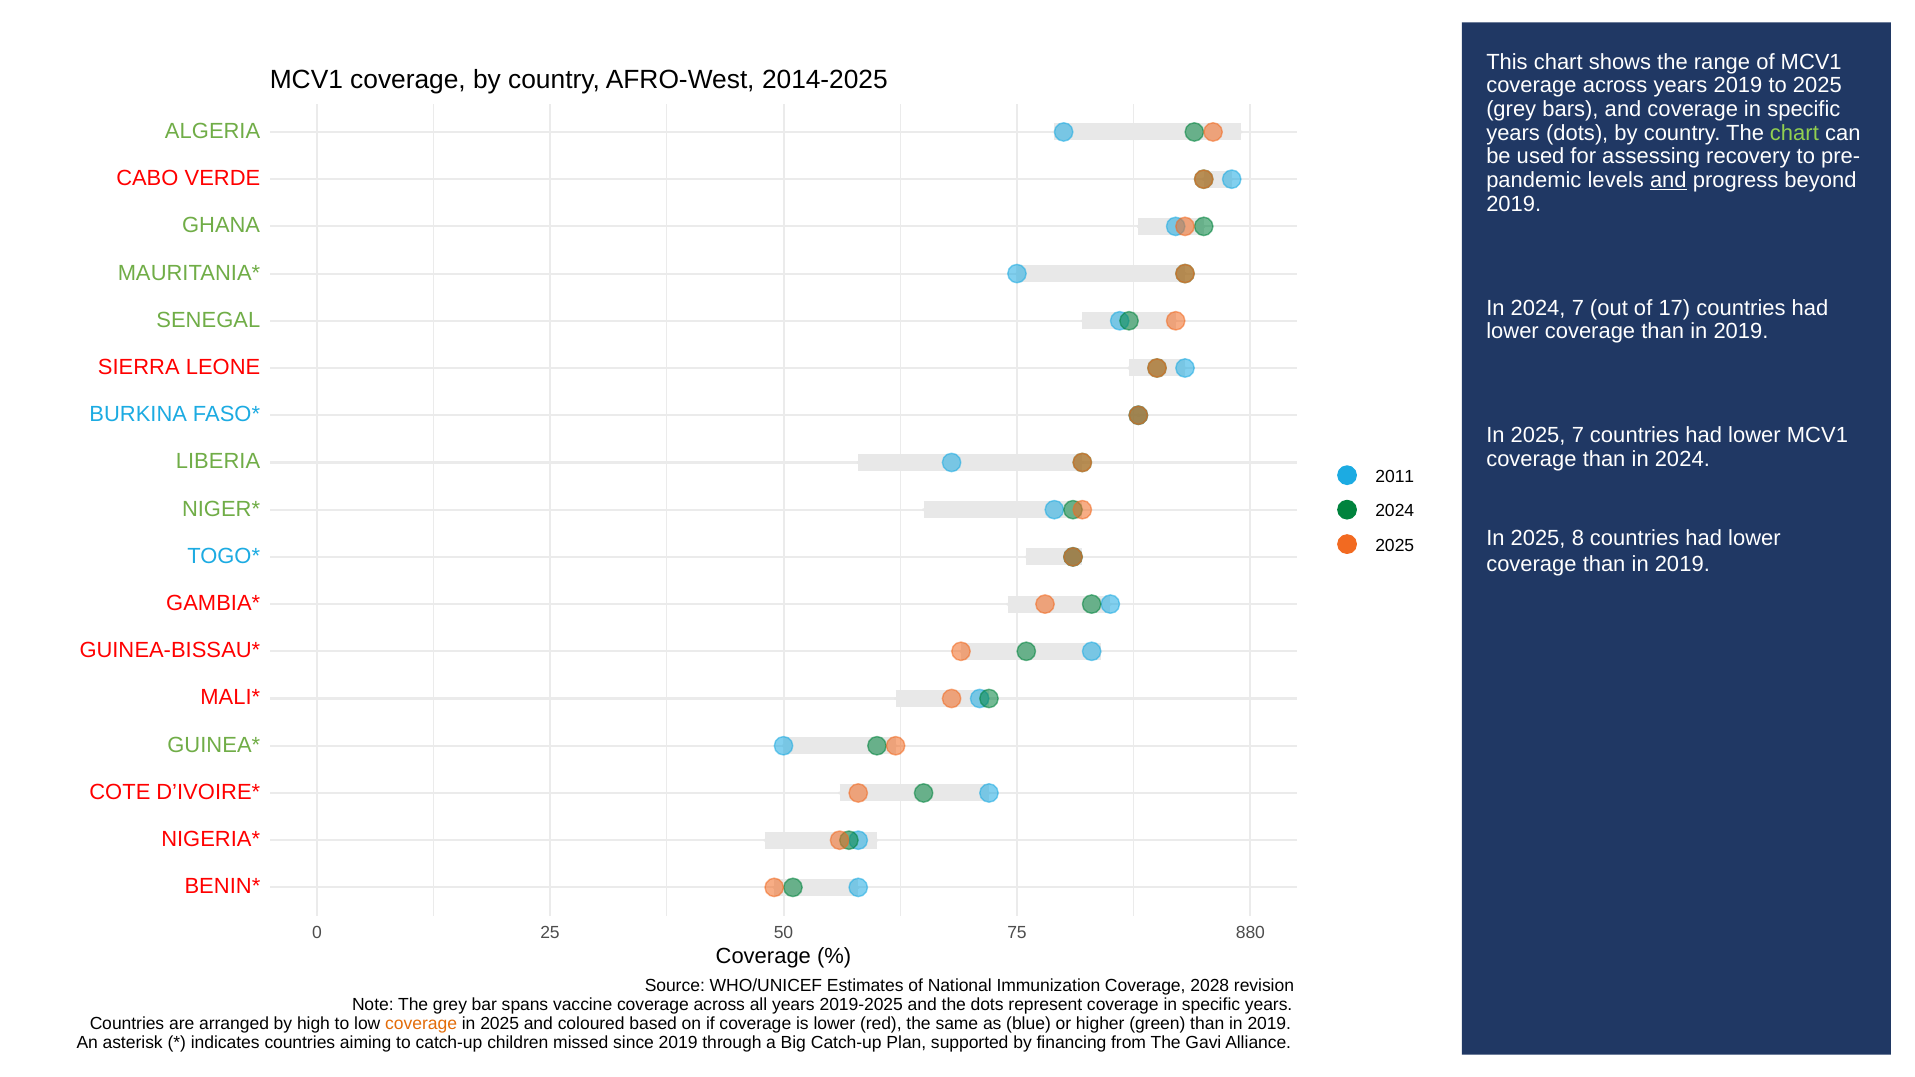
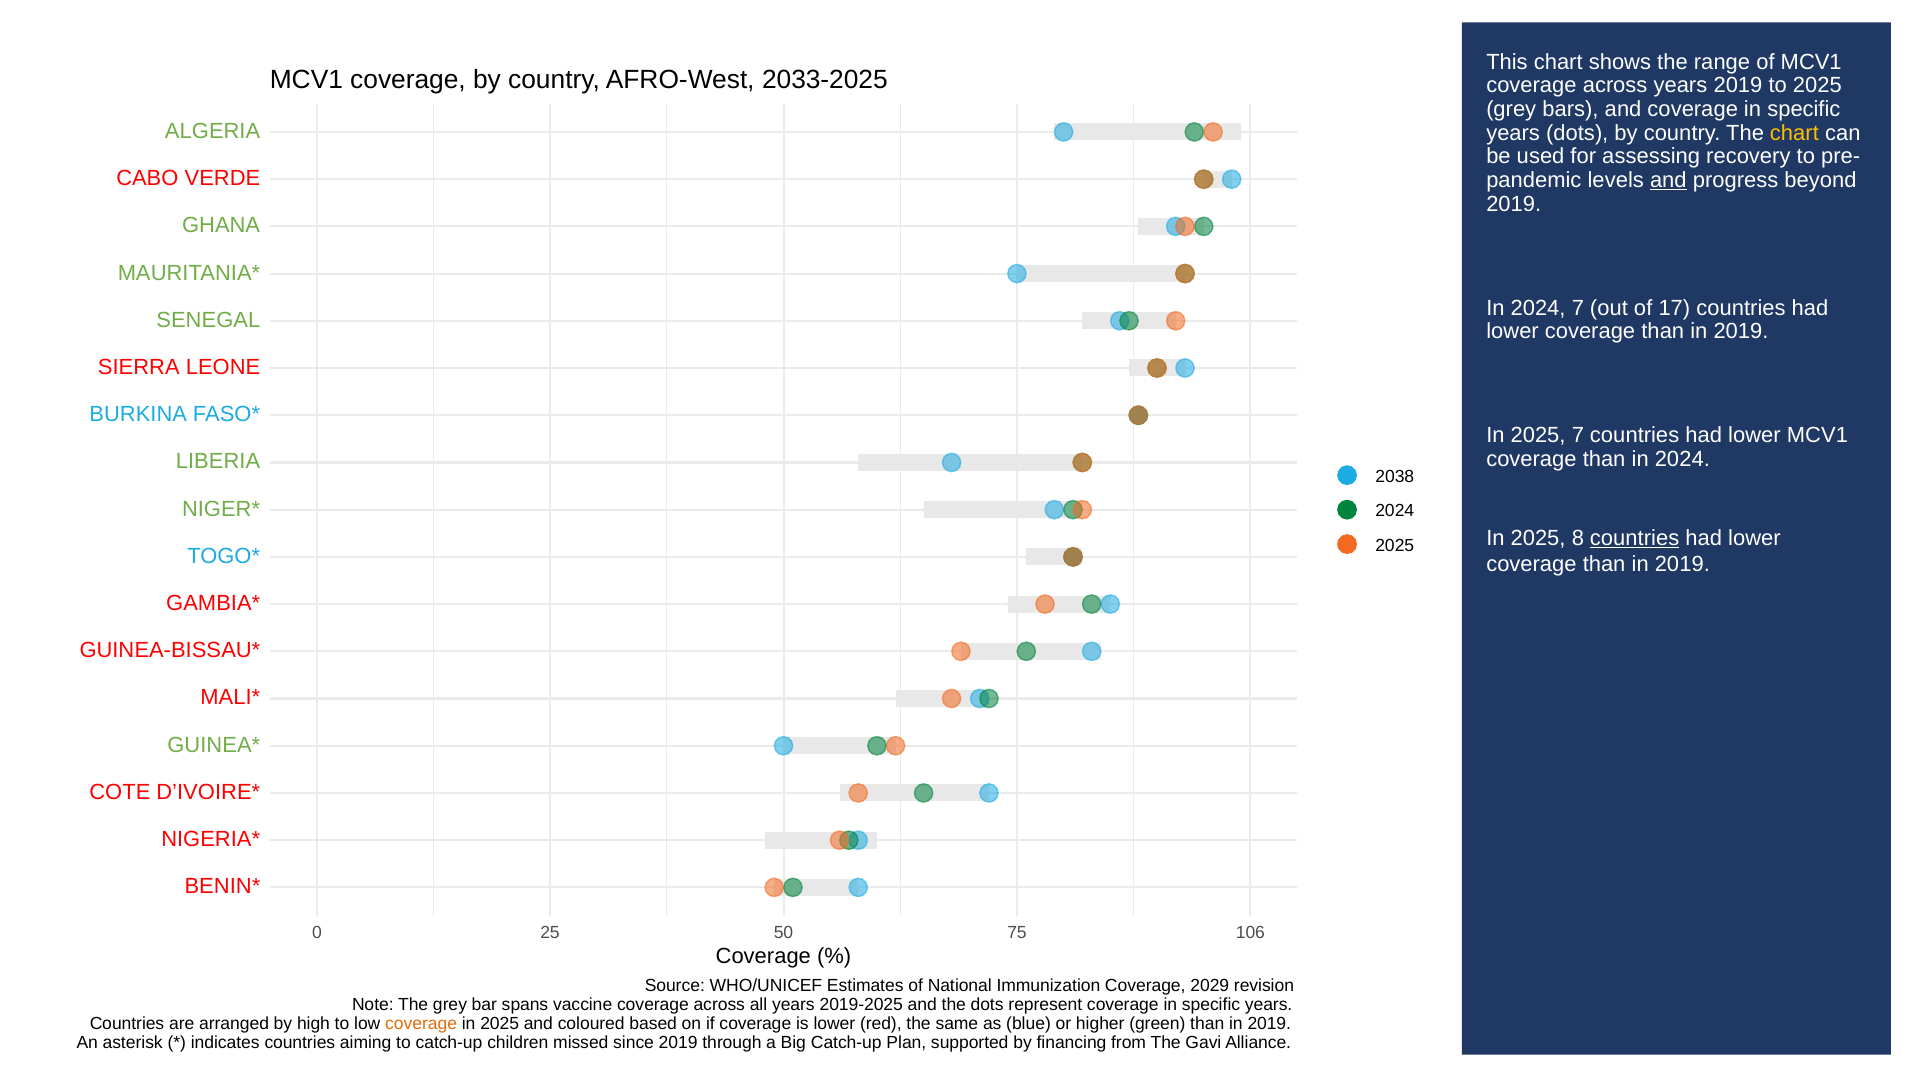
2014-2025: 2014-2025 -> 2033-2025
chart at (1794, 133) colour: light green -> yellow
2011: 2011 -> 2038
countries at (1635, 538) underline: none -> present
880: 880 -> 106
2028: 2028 -> 2029
